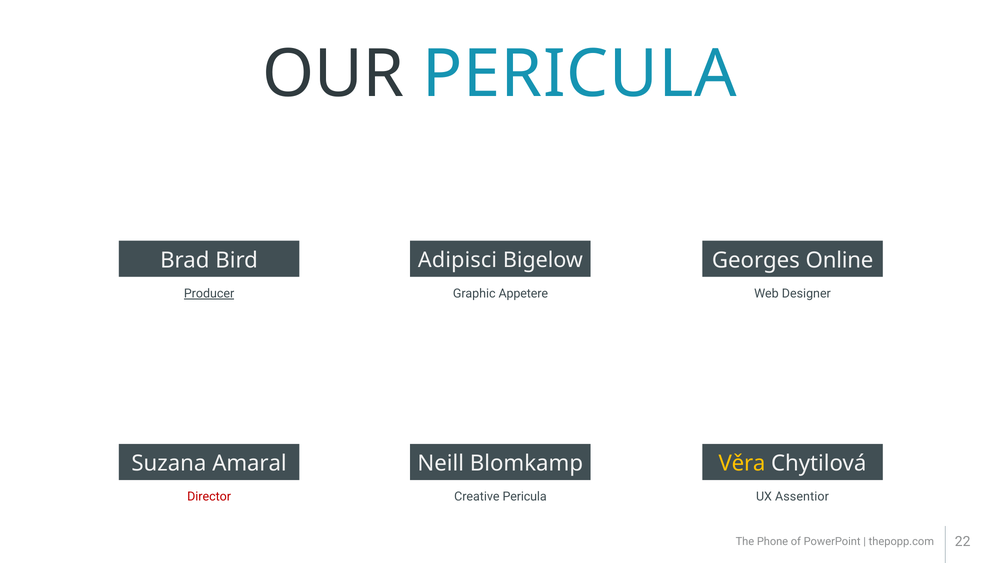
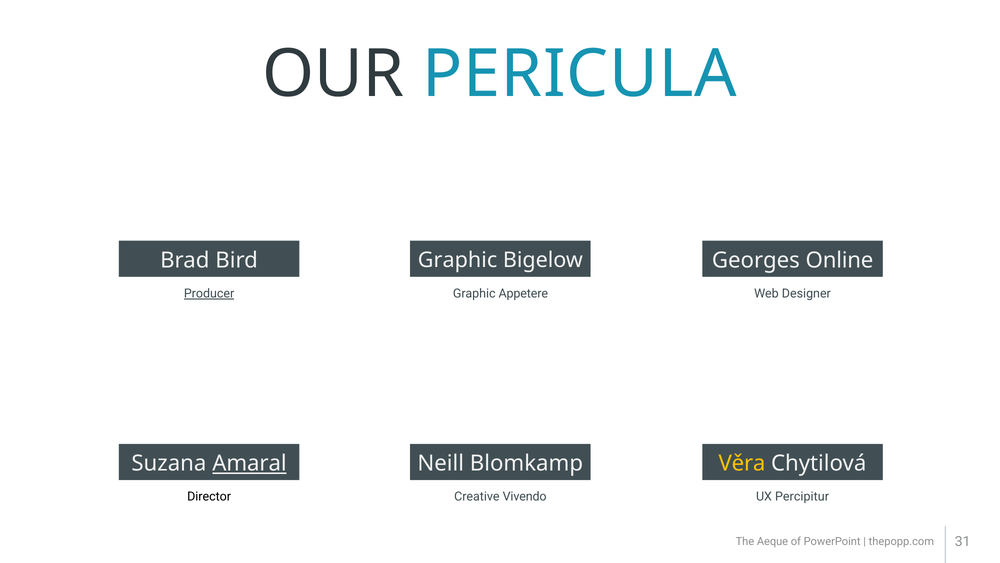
Bird Adipisci: Adipisci -> Graphic
Amaral underline: none -> present
Director colour: red -> black
Creative Pericula: Pericula -> Vivendo
Assentior: Assentior -> Percipitur
Phone: Phone -> Aeque
22: 22 -> 31
